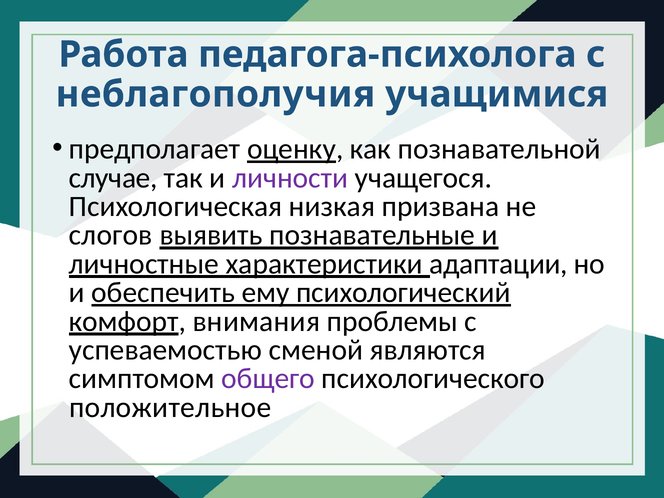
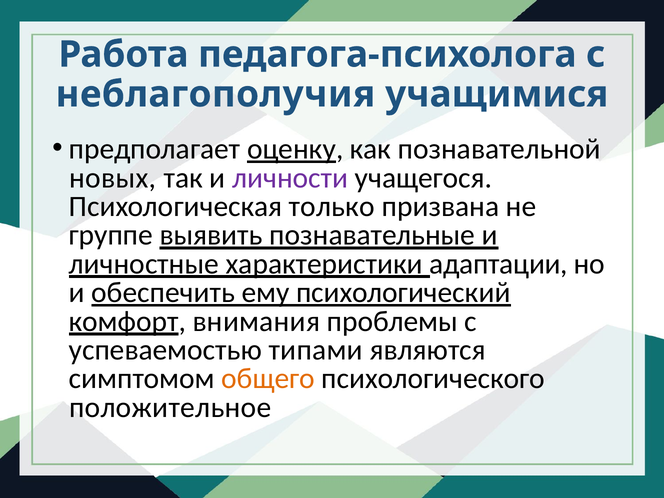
случае: случае -> новых
низкая: низкая -> только
слогов: слогов -> группе
сменой: сменой -> типами
общего colour: purple -> orange
